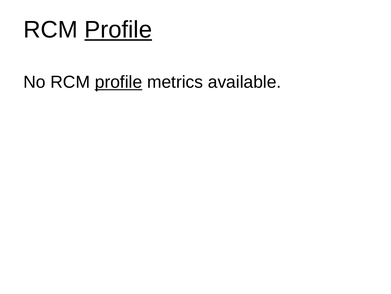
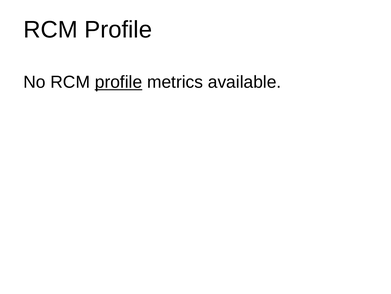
Profile at (118, 30) underline: present -> none
